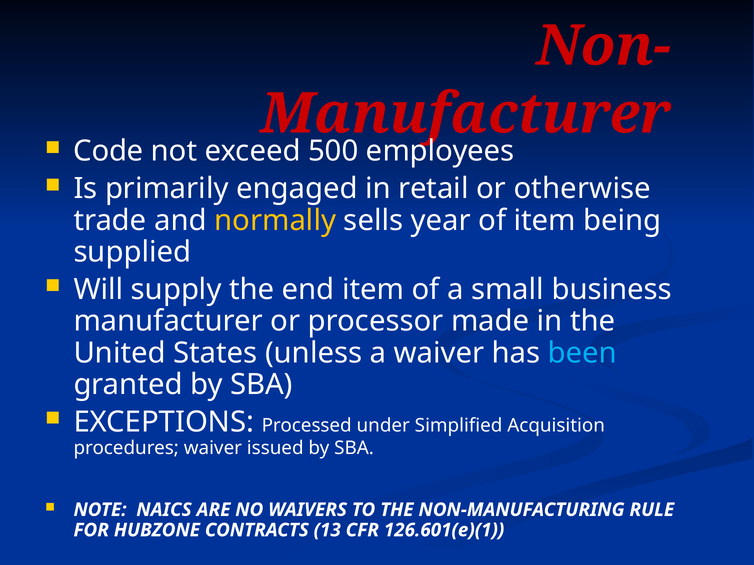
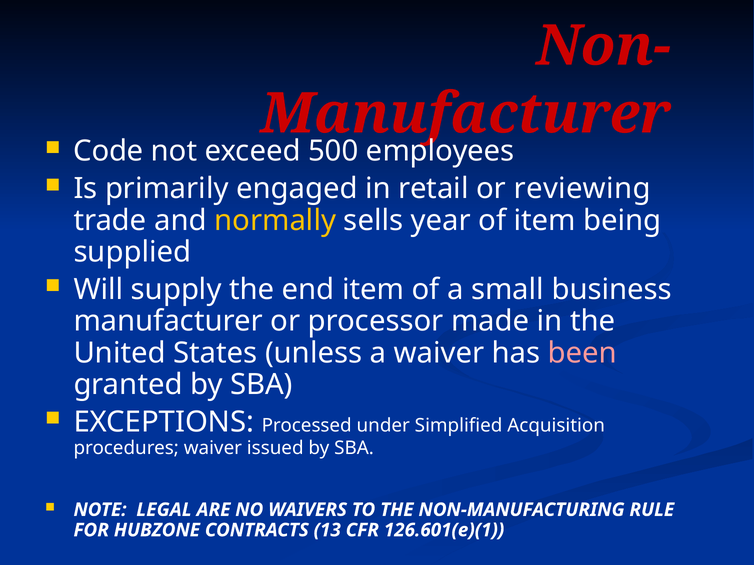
otherwise: otherwise -> reviewing
been colour: light blue -> pink
NAICS: NAICS -> LEGAL
